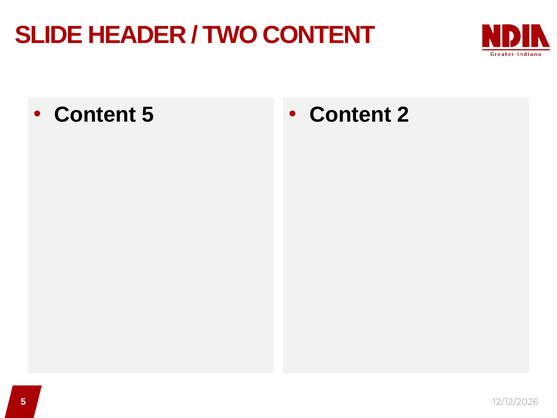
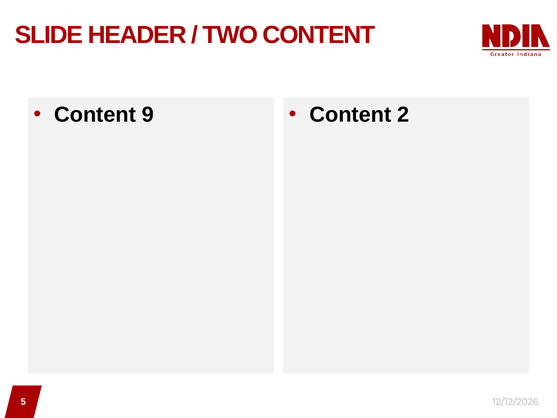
Content 5: 5 -> 9
